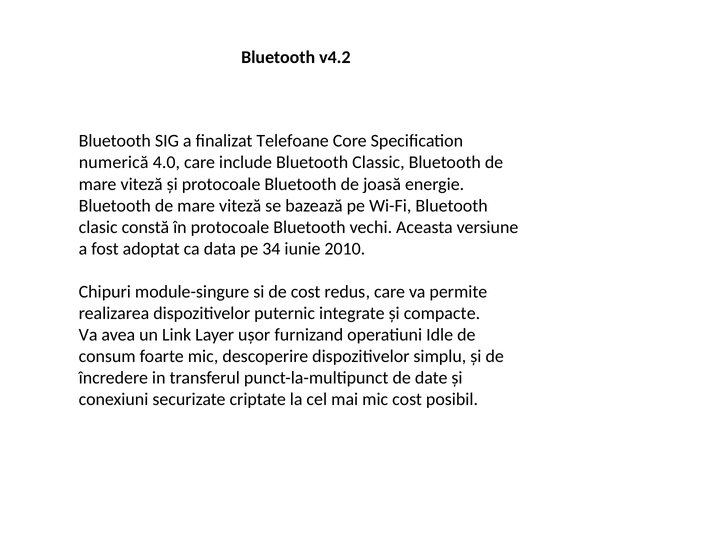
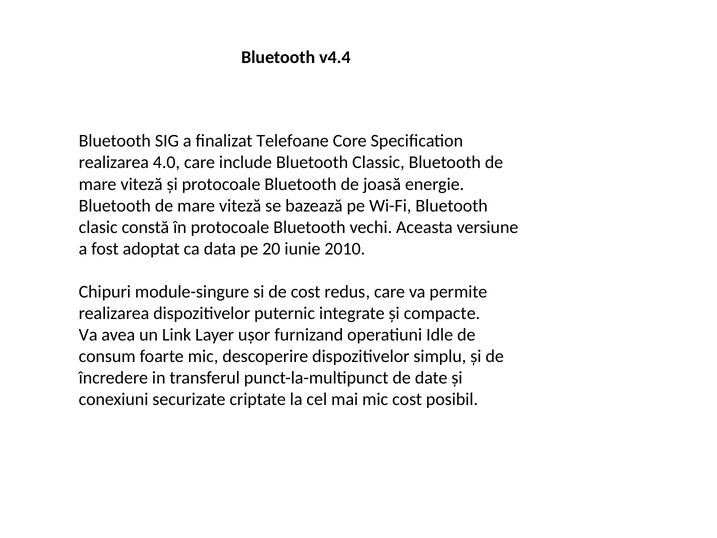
v4.2: v4.2 -> v4.4
numerică at (114, 162): numerică -> realizarea
34: 34 -> 20
